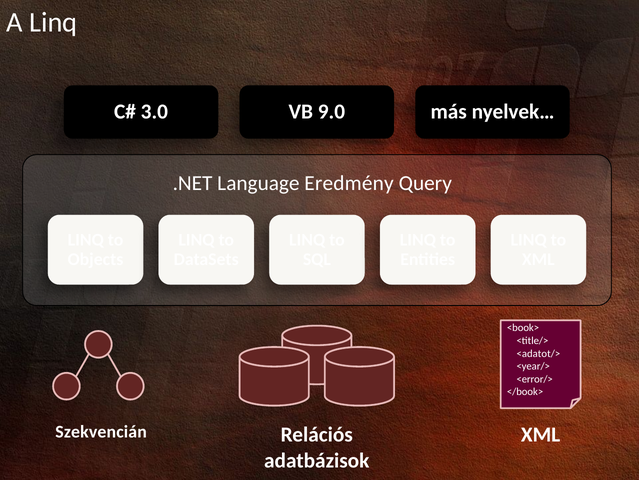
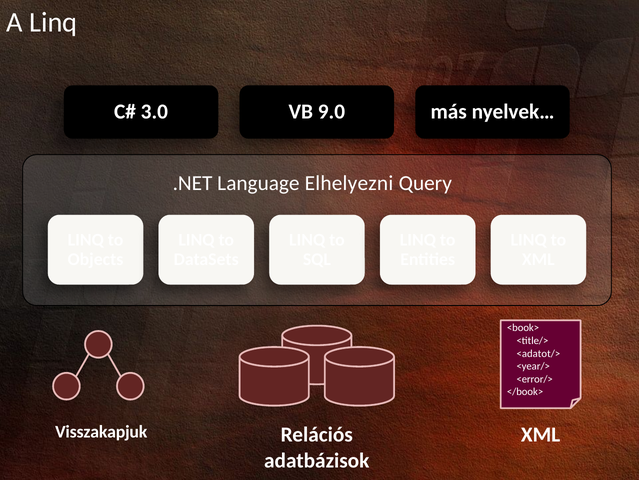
Eredmény: Eredmény -> Elhelyezni
Szekvencián: Szekvencián -> Visszakapjuk
